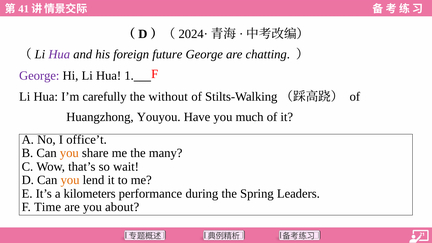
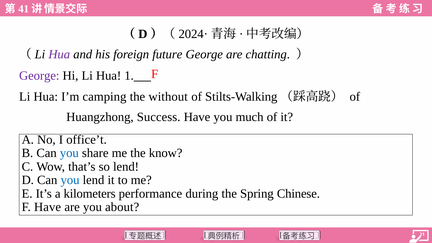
carefully: carefully -> camping
Youyou: Youyou -> Success
you at (69, 153) colour: orange -> blue
many: many -> know
so wait: wait -> lend
you at (70, 180) colour: orange -> blue
Leaders: Leaders -> Chinese
F Time: Time -> Have
